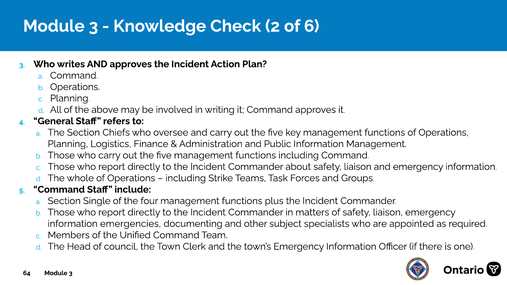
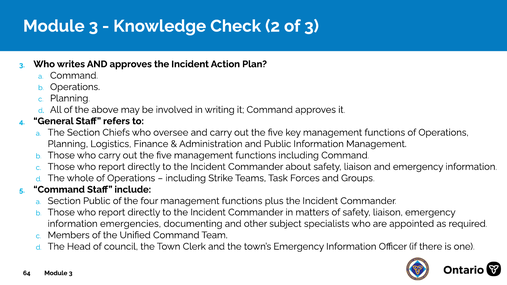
of 6: 6 -> 3
Section Single: Single -> Public
